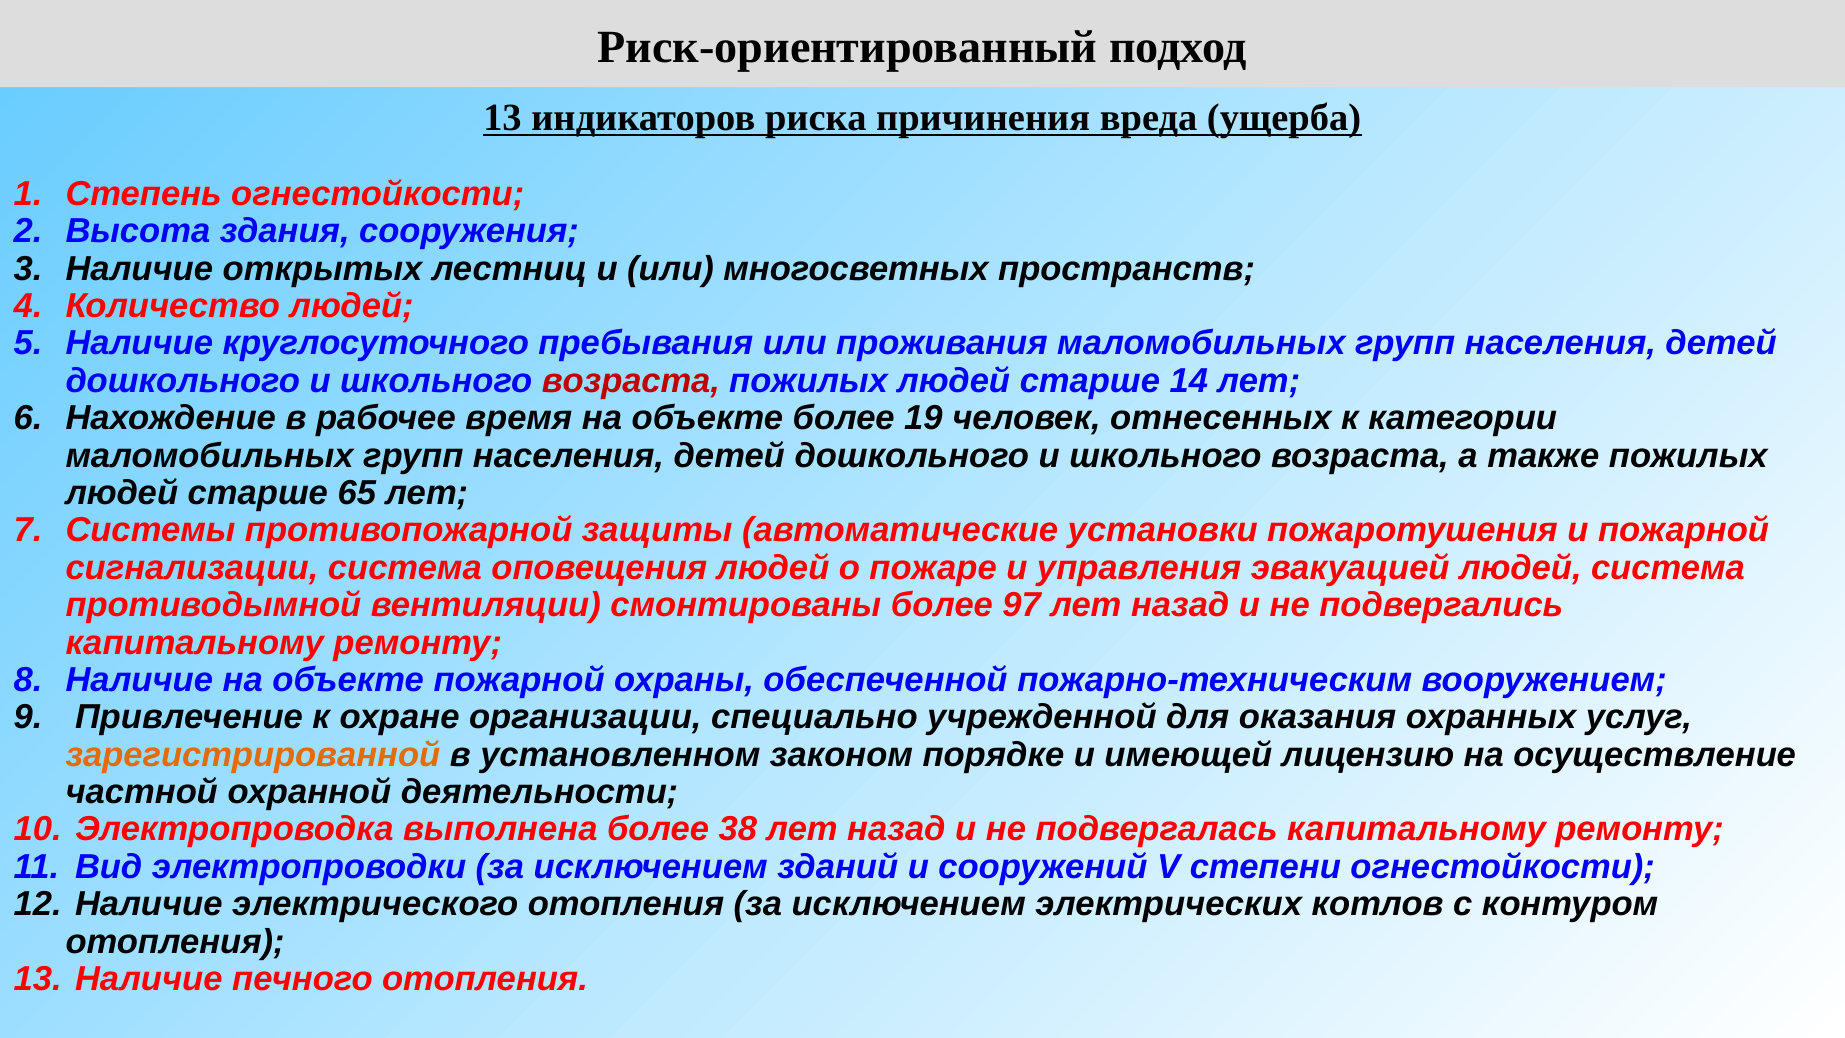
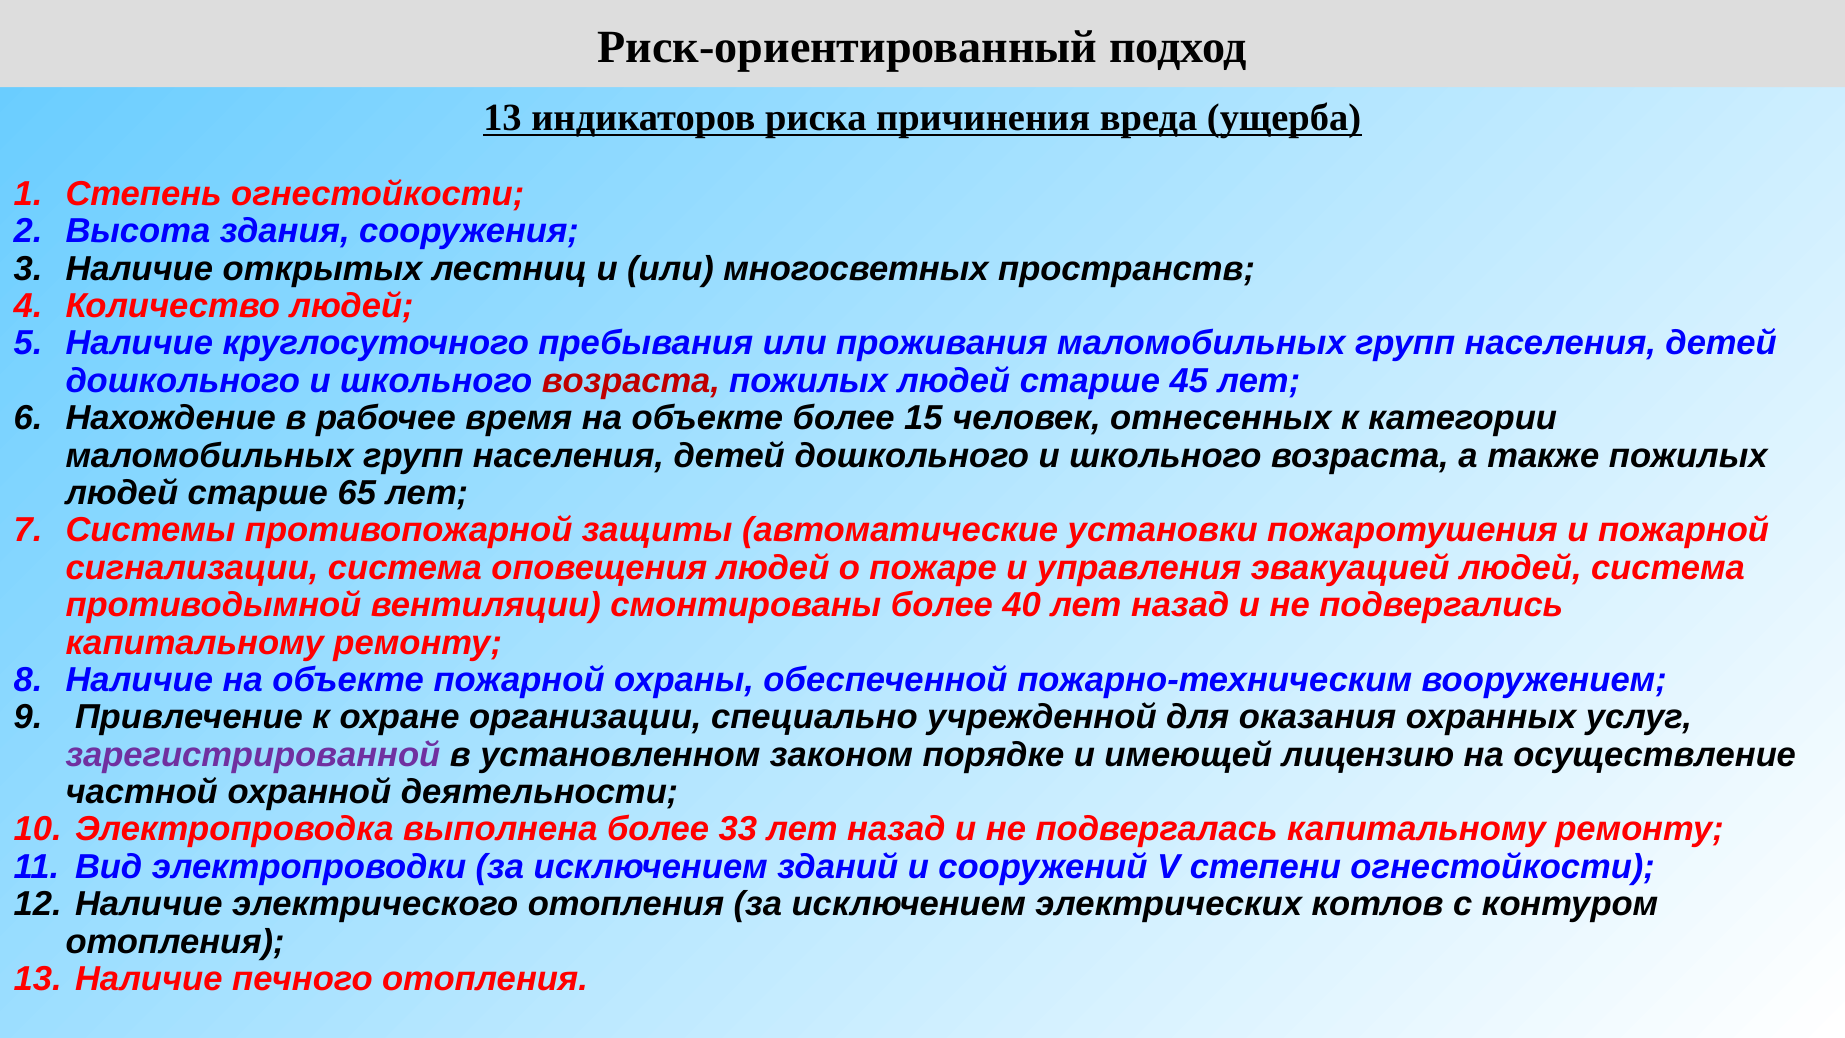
14: 14 -> 45
19: 19 -> 15
97: 97 -> 40
зарегистрированной colour: orange -> purple
38: 38 -> 33
